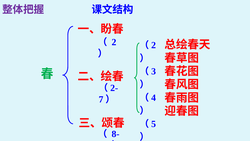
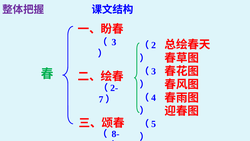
2 at (114, 42): 2 -> 3
